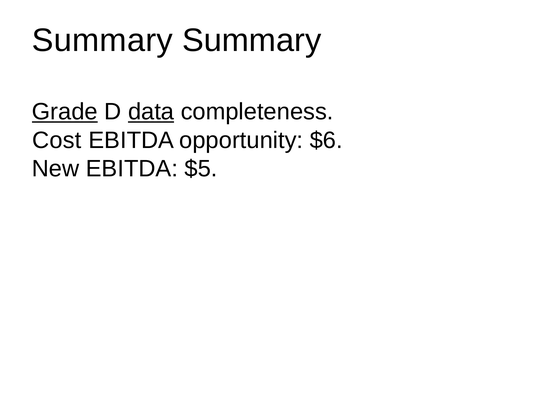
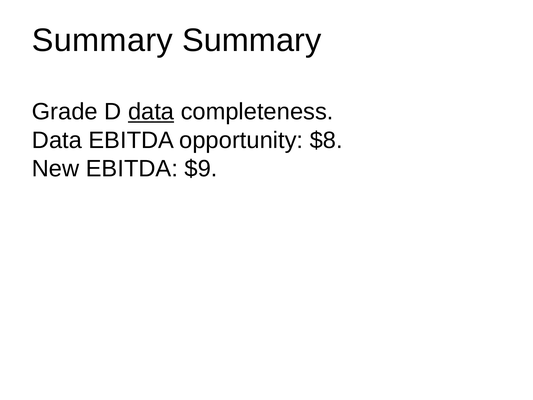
Grade underline: present -> none
Cost at (57, 140): Cost -> Data
$6: $6 -> $8
$5: $5 -> $9
